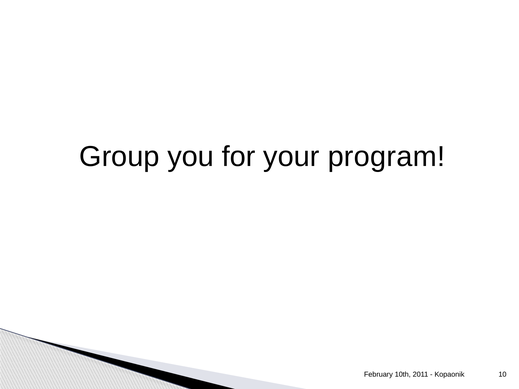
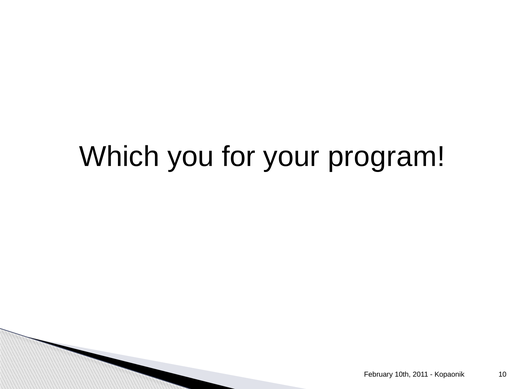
Group: Group -> Which
